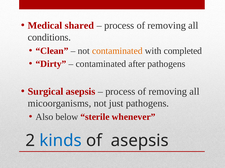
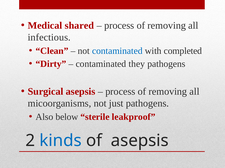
conditions: conditions -> infectious
contaminated at (117, 51) colour: orange -> blue
after: after -> they
whenever: whenever -> leakproof
